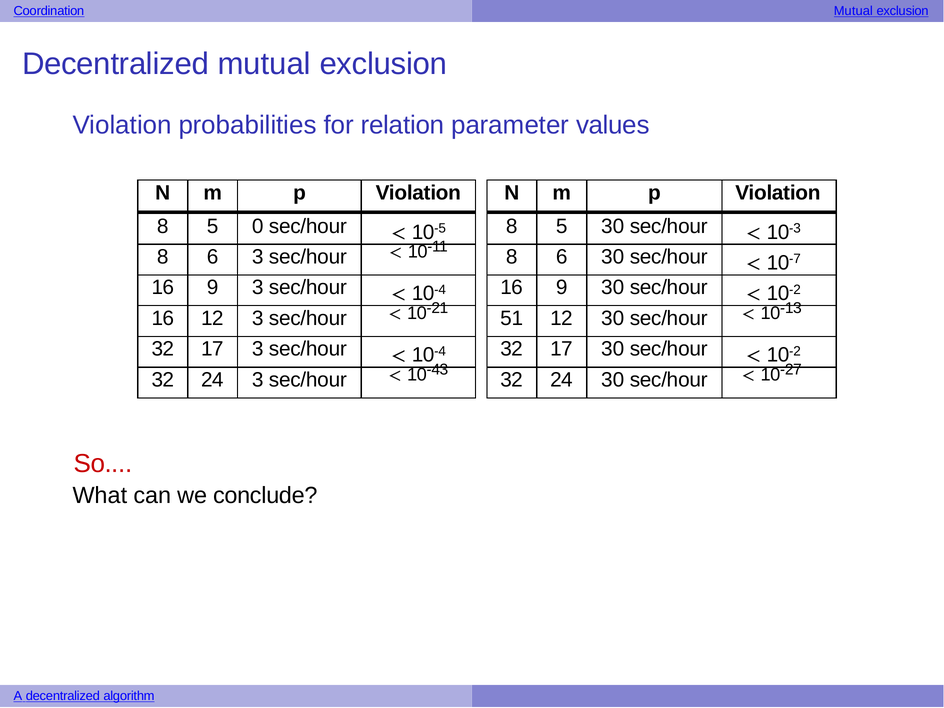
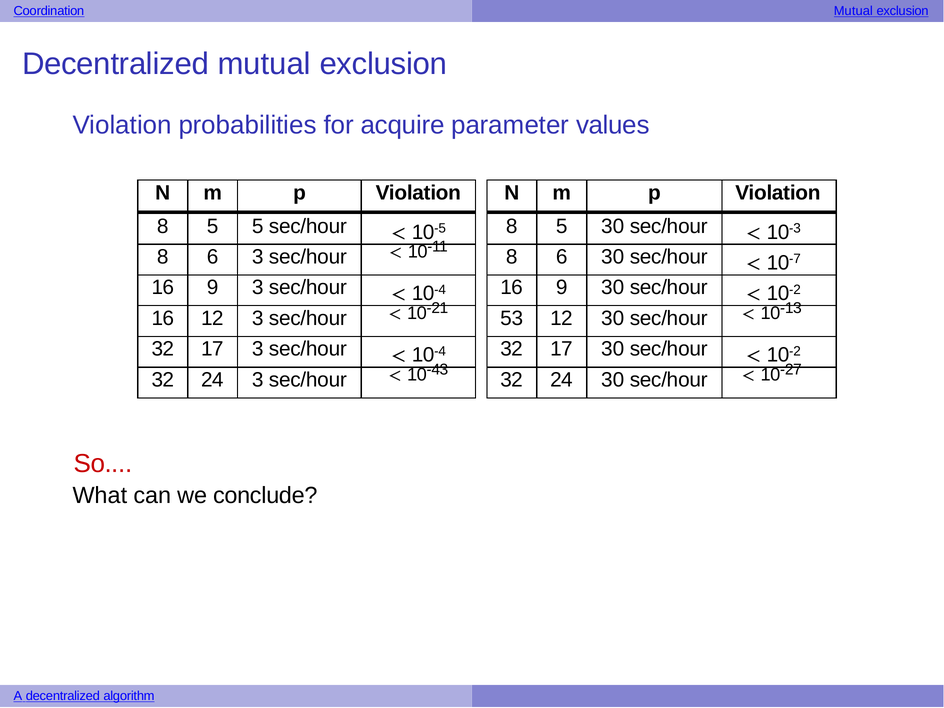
relation: relation -> acquire
5 0: 0 -> 5
51: 51 -> 53
